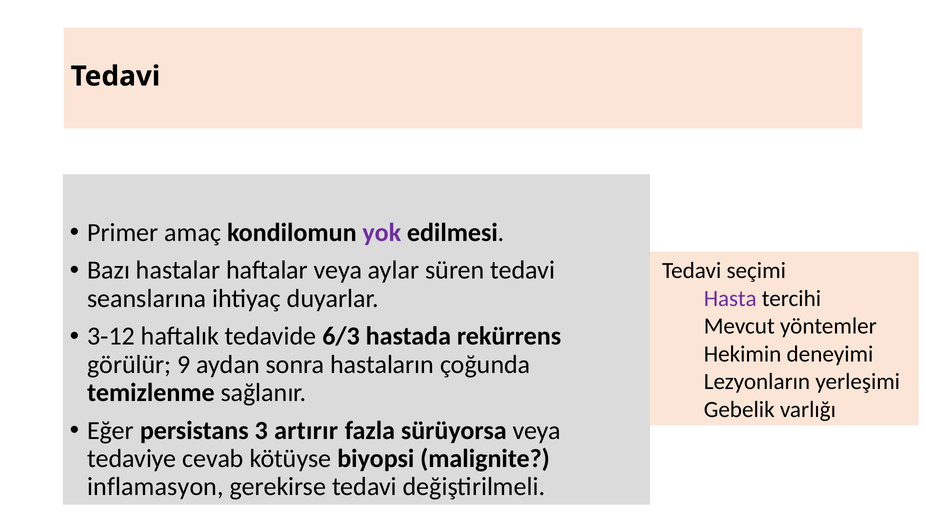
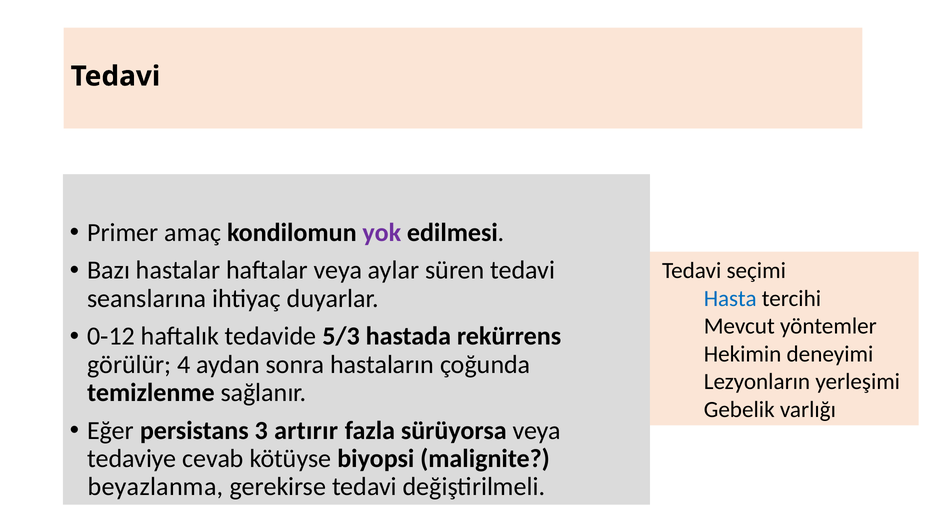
Hasta colour: purple -> blue
3 at (94, 336): 3 -> 0
6/3: 6/3 -> 5/3
9: 9 -> 4
inflamasyon: inflamasyon -> beyazlanma
